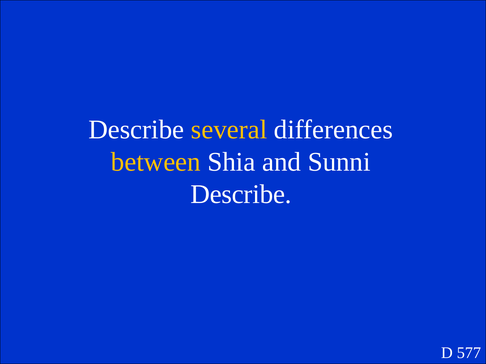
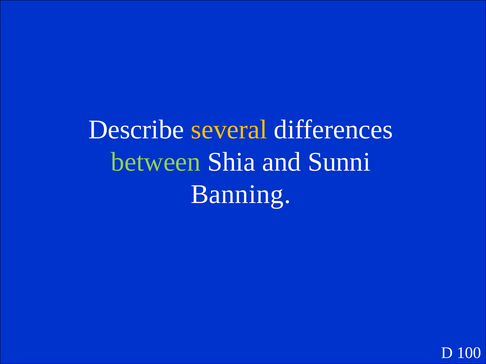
between colour: yellow -> light green
Describe at (241, 195): Describe -> Banning
577: 577 -> 100
